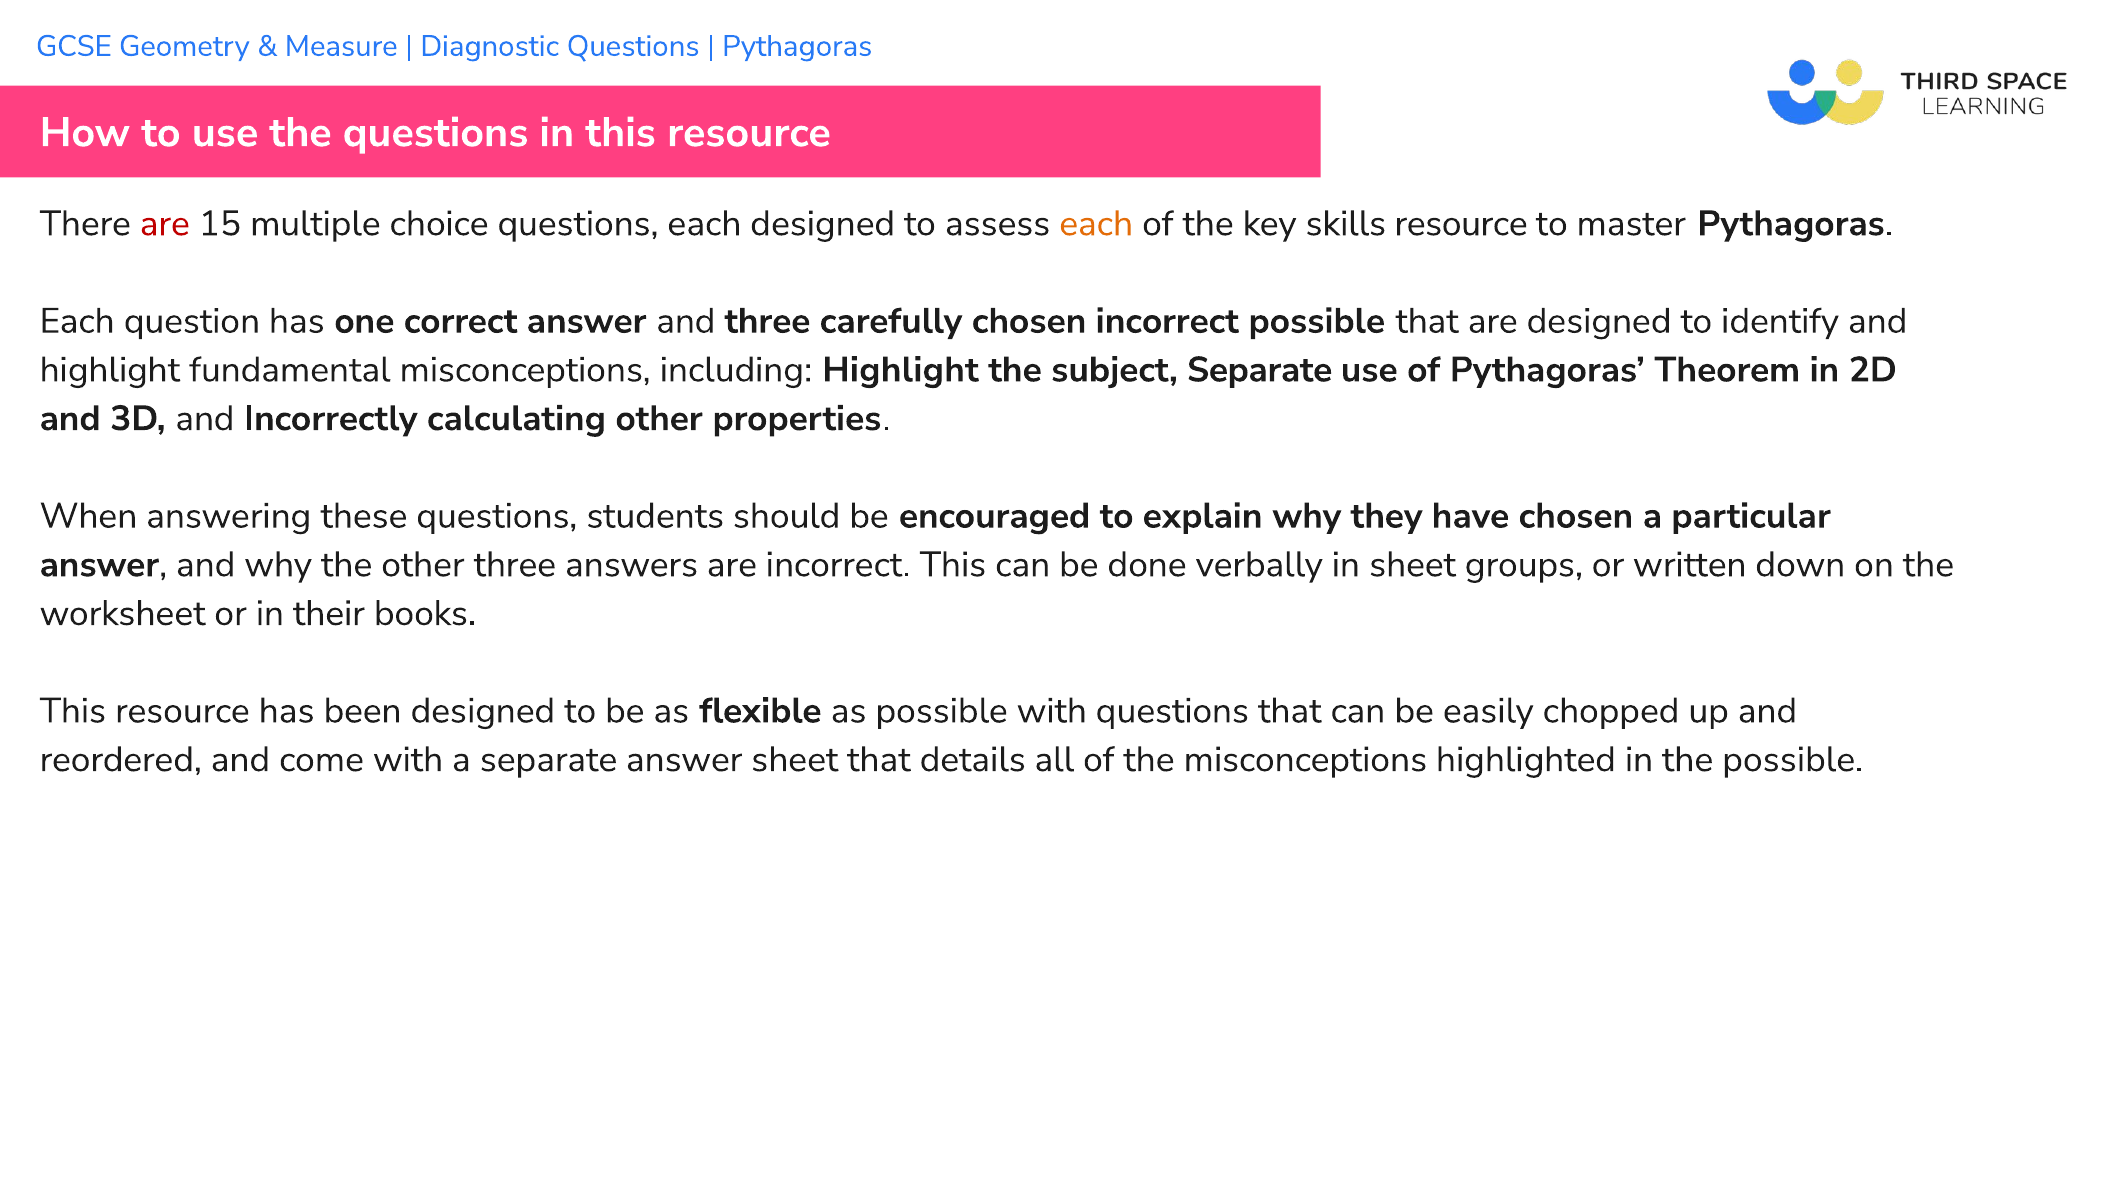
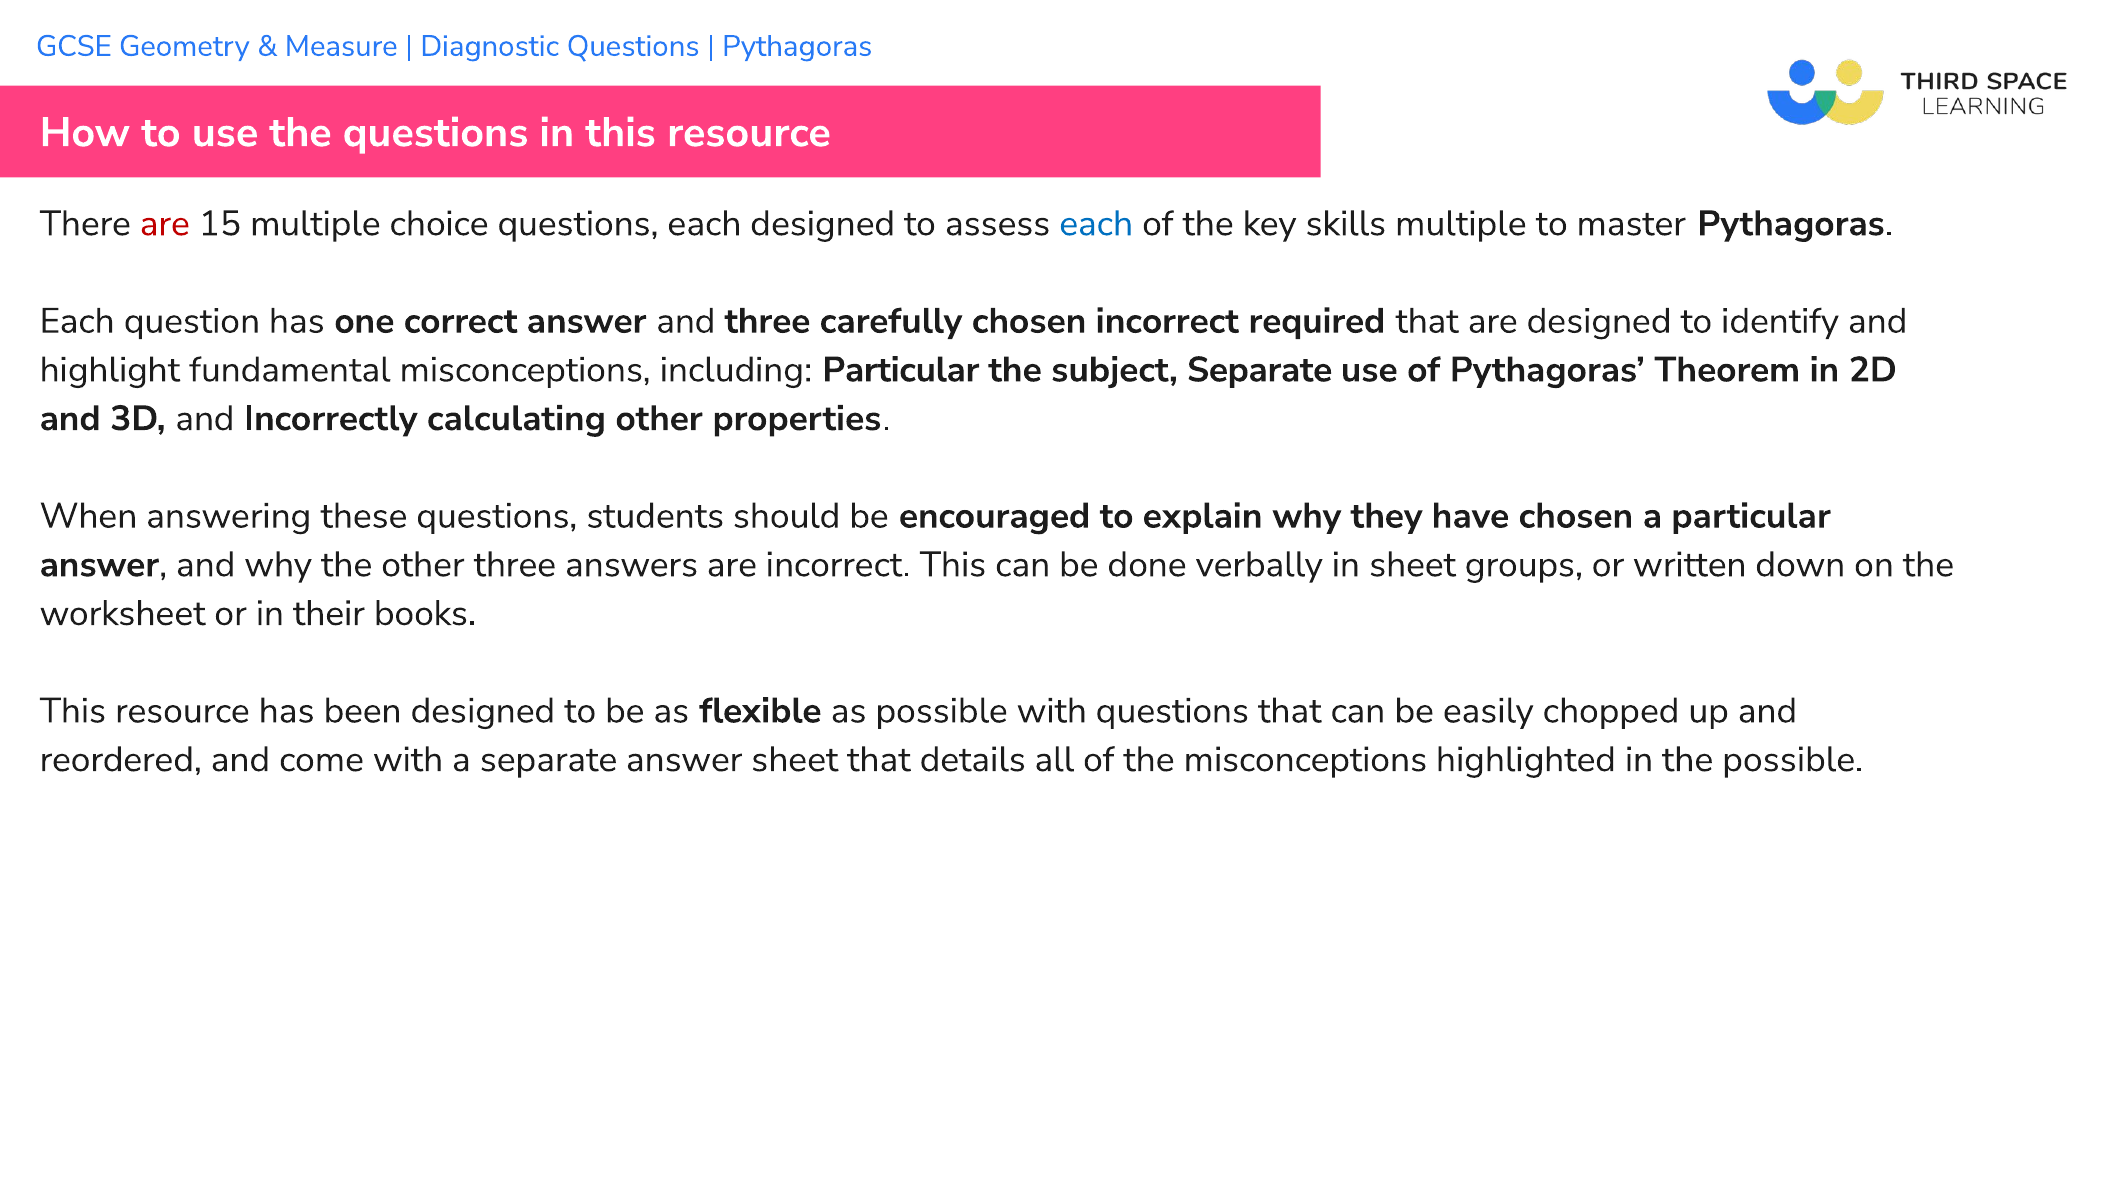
each at (1096, 224) colour: orange -> blue
skills resource: resource -> multiple
incorrect possible: possible -> required
including Highlight: Highlight -> Particular
